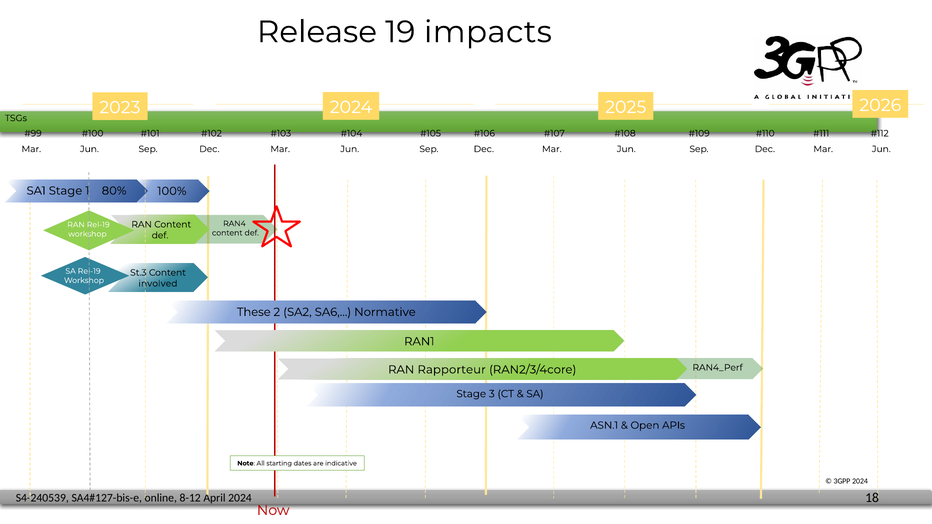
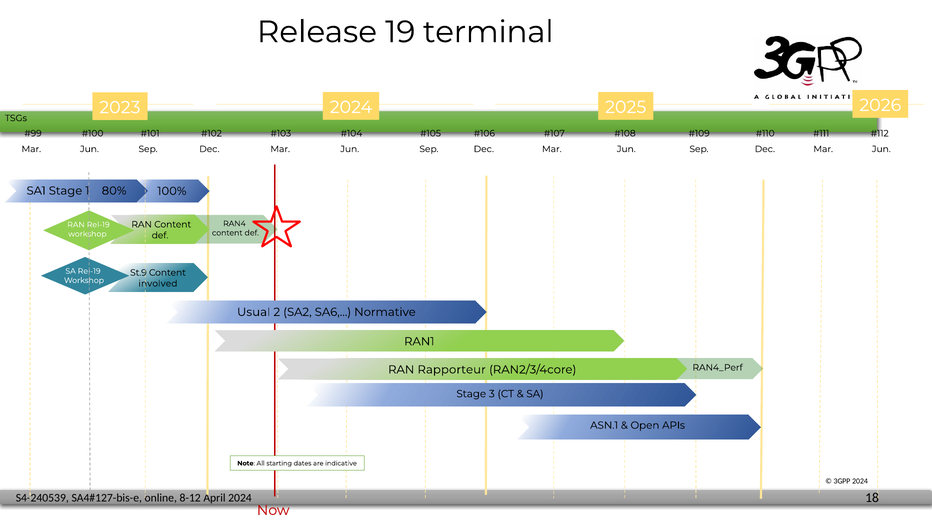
impacts: impacts -> terminal
St.3: St.3 -> St.9
These: These -> Usual
